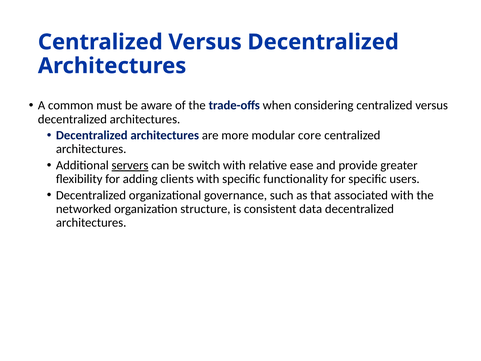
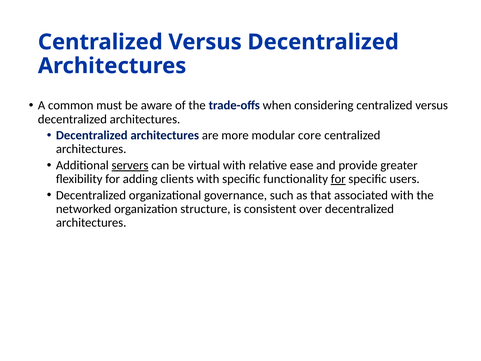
switch: switch -> virtual
for at (338, 179) underline: none -> present
data: data -> over
